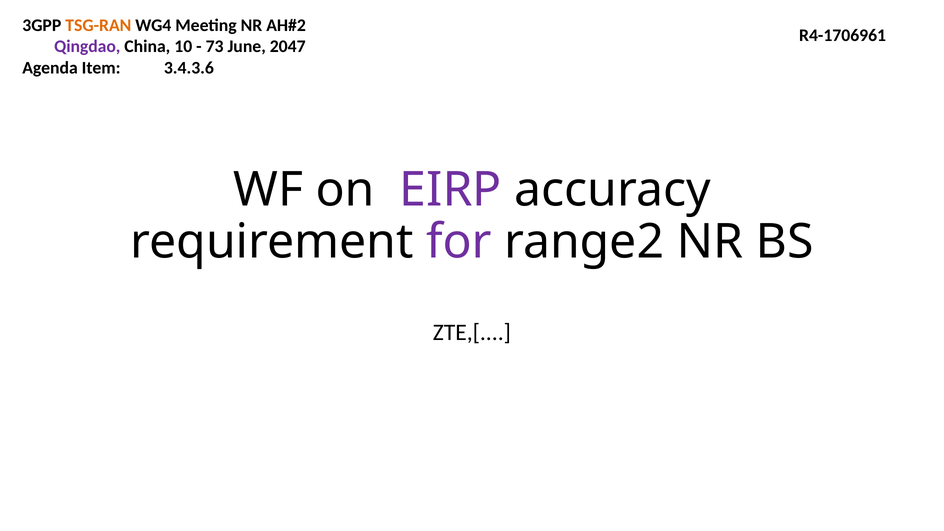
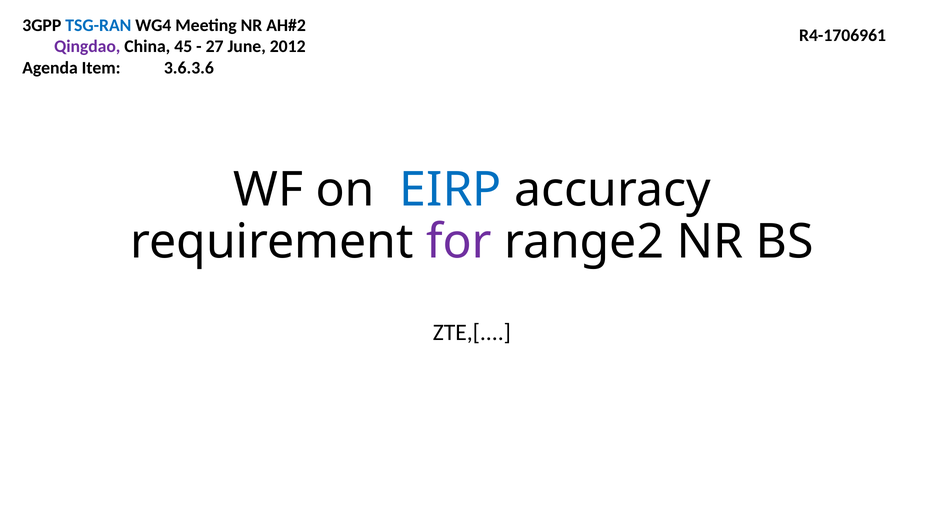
TSG-RAN colour: orange -> blue
10: 10 -> 45
73: 73 -> 27
2047: 2047 -> 2012
3.4.3.6: 3.4.3.6 -> 3.6.3.6
EIRP colour: purple -> blue
